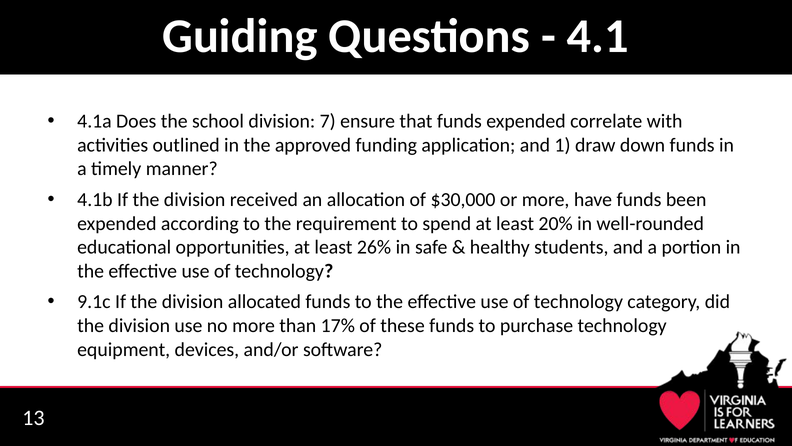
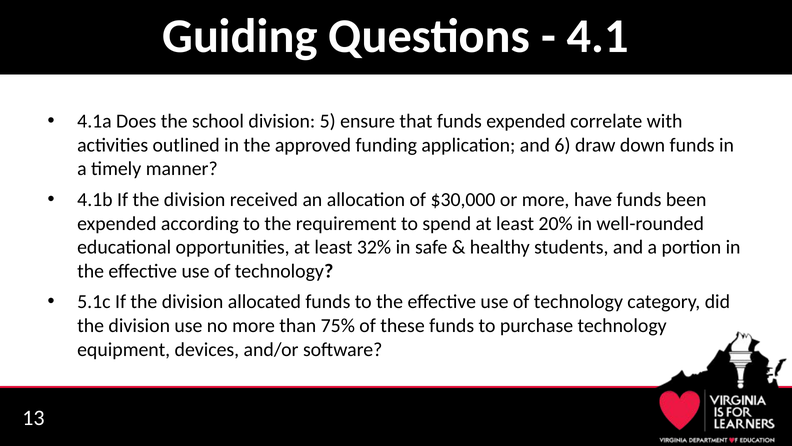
7: 7 -> 5
1: 1 -> 6
26%: 26% -> 32%
9.1c: 9.1c -> 5.1c
17%: 17% -> 75%
